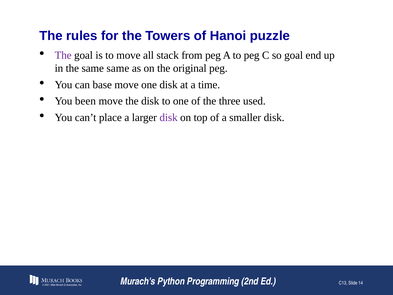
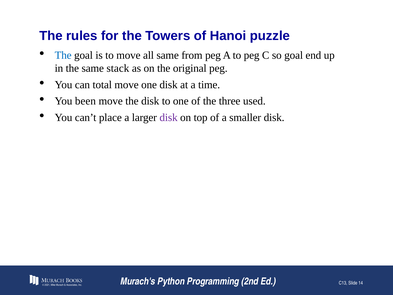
The at (63, 55) colour: purple -> blue
all stack: stack -> same
same same: same -> stack
base: base -> total
